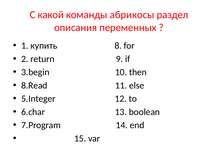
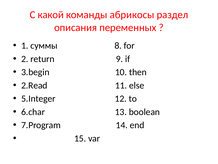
купить: купить -> суммы
8.Read: 8.Read -> 2.Read
